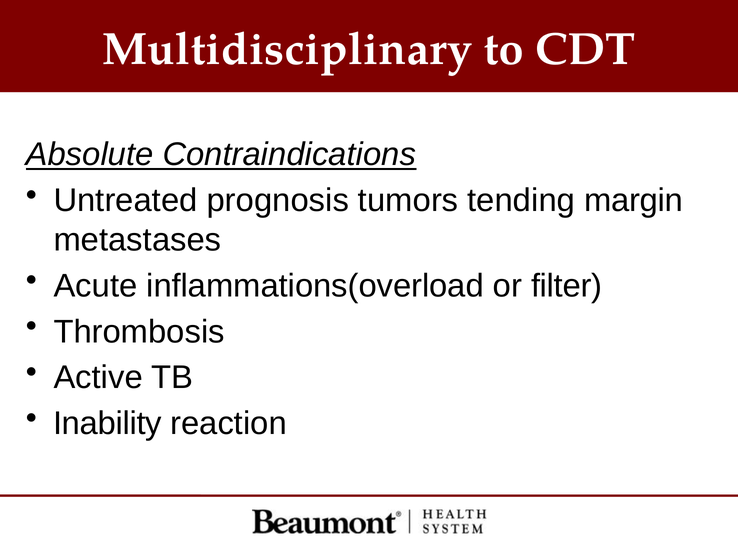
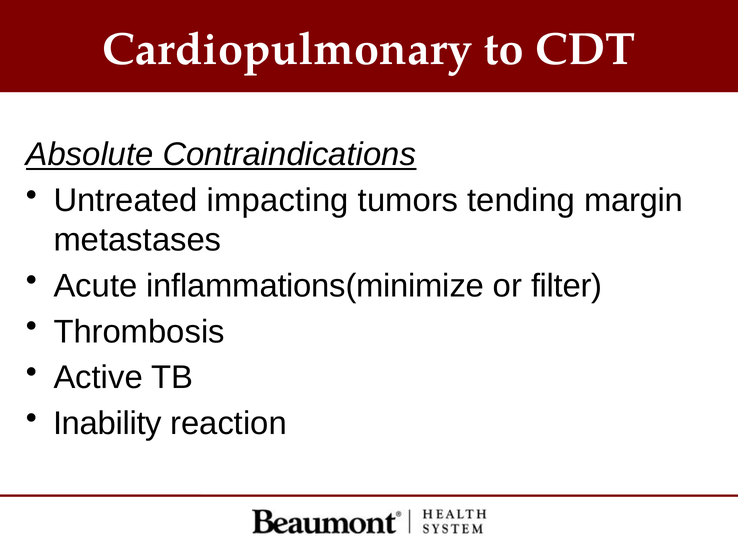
Multidisciplinary: Multidisciplinary -> Cardiopulmonary
prognosis: prognosis -> impacting
inflammations(overload: inflammations(overload -> inflammations(minimize
